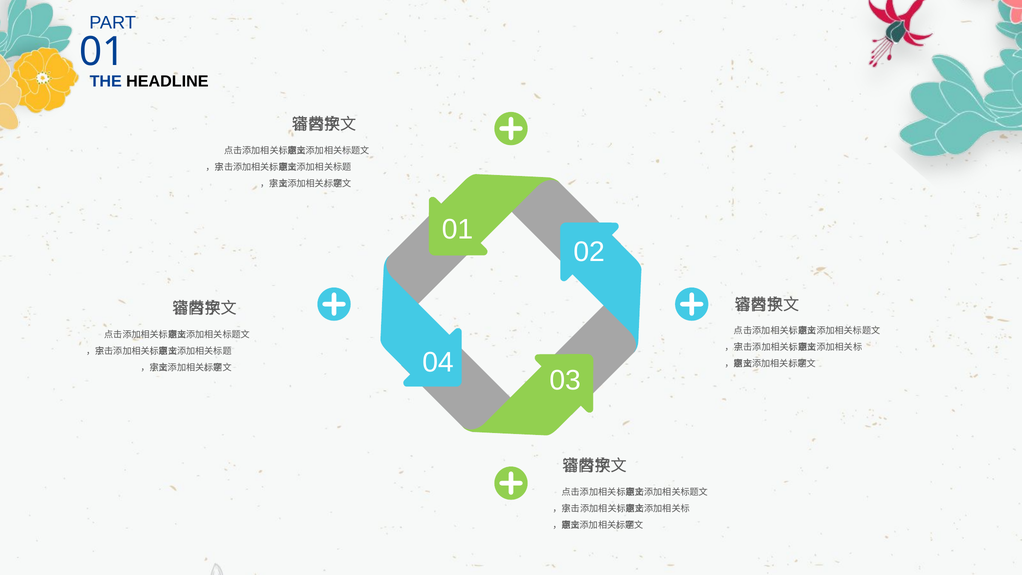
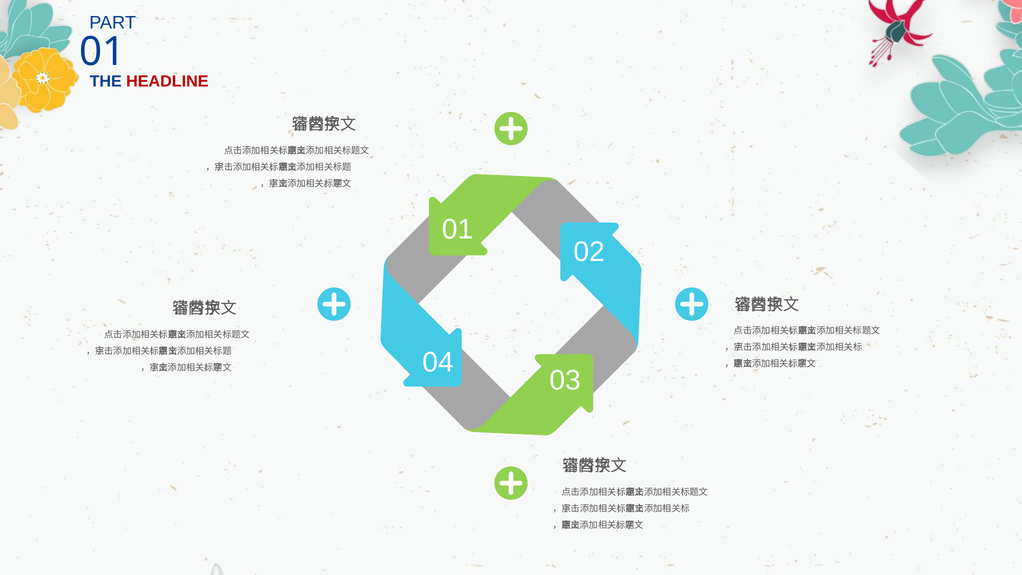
HEADLINE colour: black -> red
